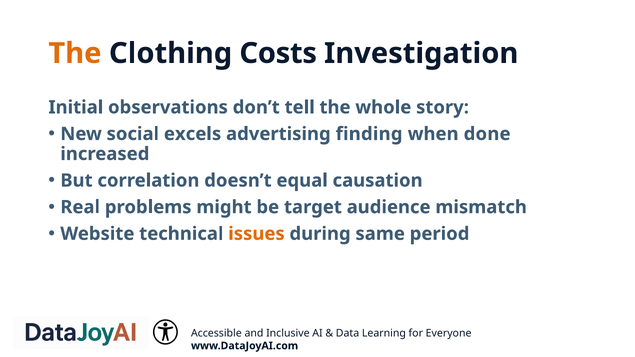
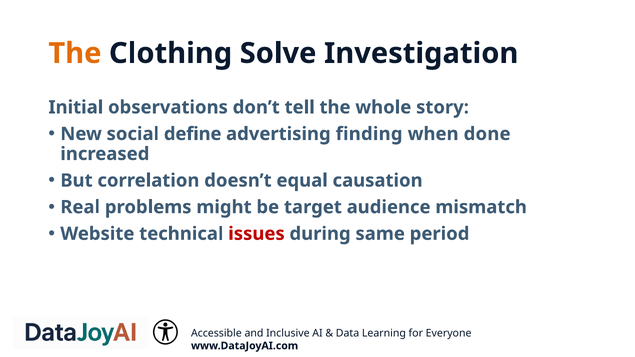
Costs: Costs -> Solve
excels: excels -> define
issues colour: orange -> red
